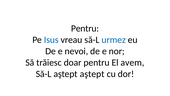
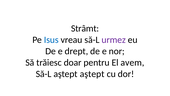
Pentru at (85, 28): Pentru -> Strâmt
urmez colour: blue -> purple
nevoi: nevoi -> drept
